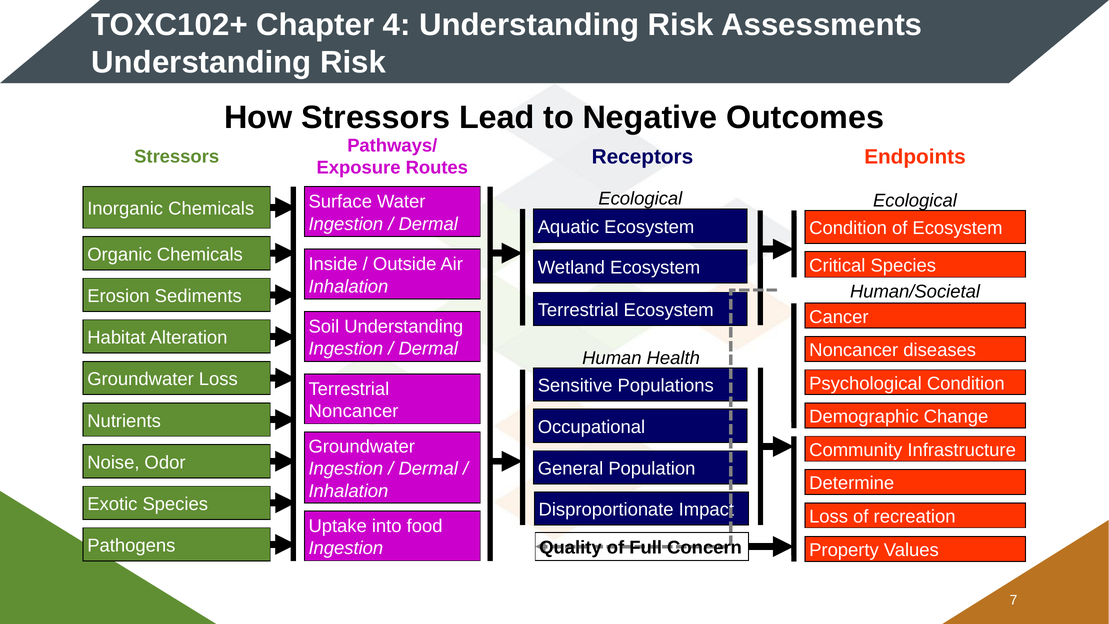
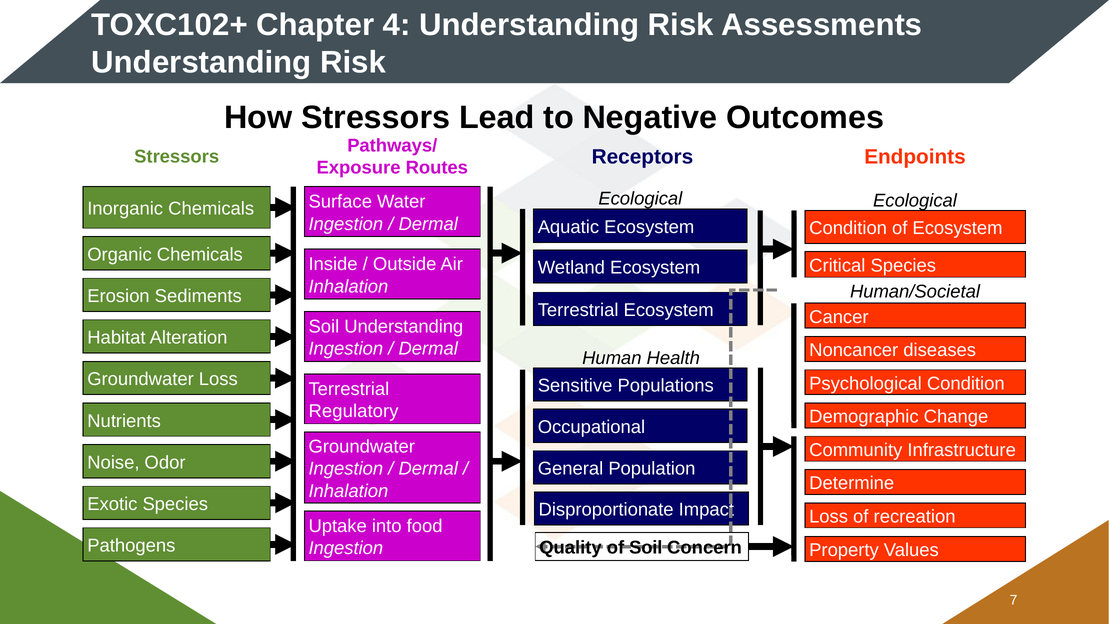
Noncancer at (354, 411): Noncancer -> Regulatory
of Full: Full -> Soil
